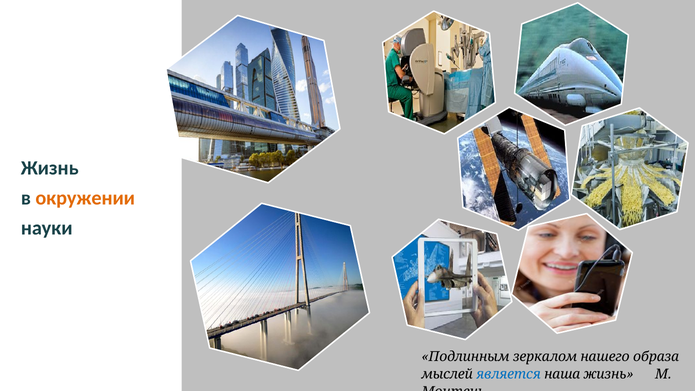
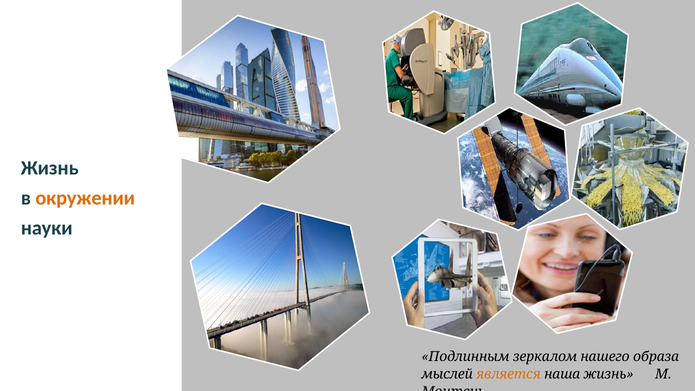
является colour: blue -> orange
